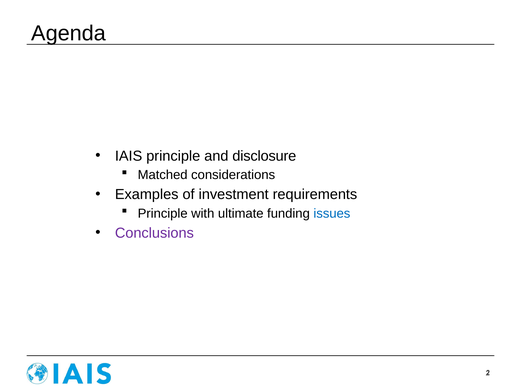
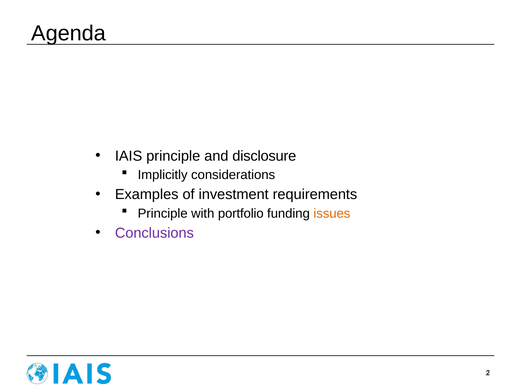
Matched: Matched -> Implicitly
ultimate: ultimate -> portfolio
issues colour: blue -> orange
